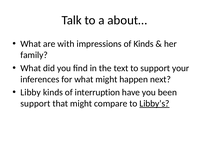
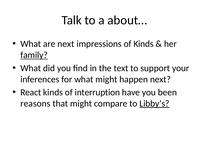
are with: with -> next
family underline: none -> present
Libby: Libby -> React
support at (35, 103): support -> reasons
